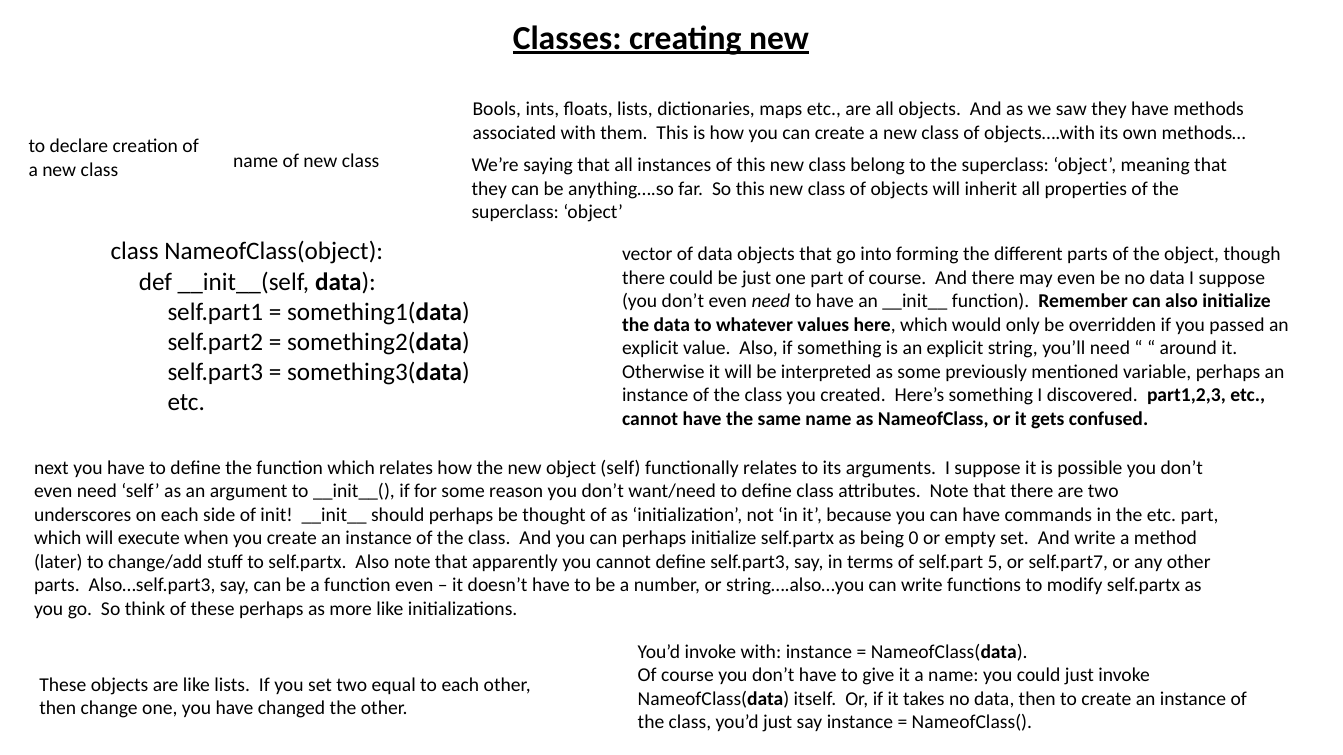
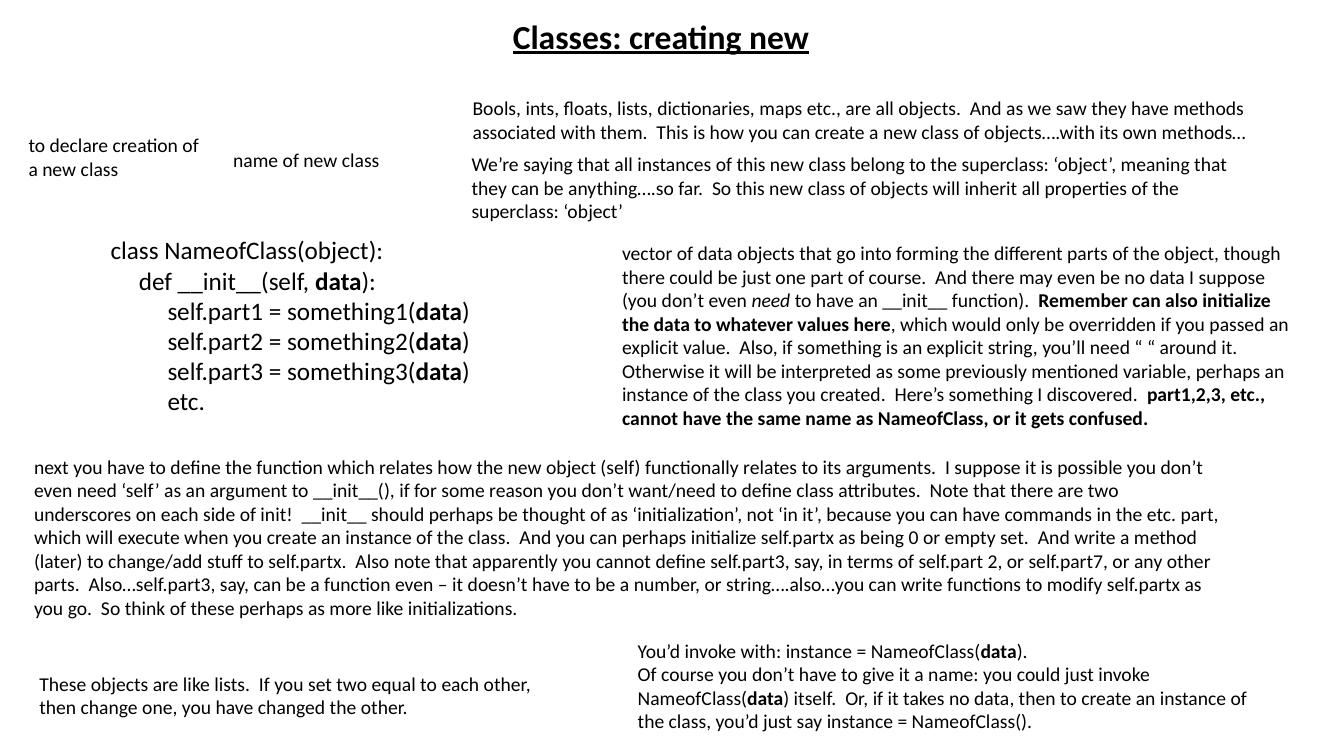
5: 5 -> 2
